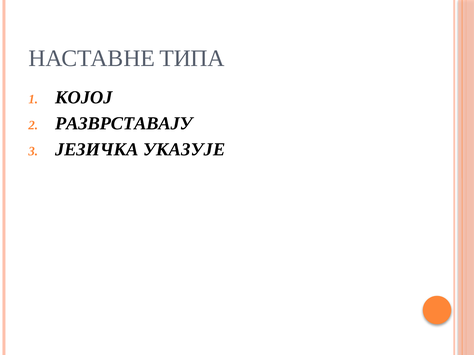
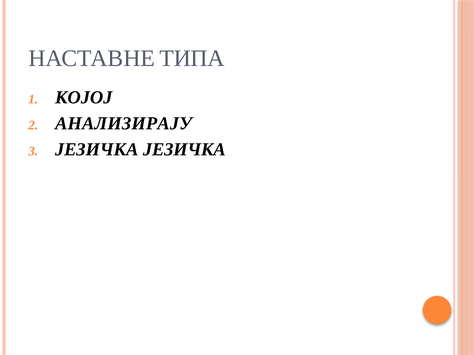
РАЗВРСТАВАЈУ: РАЗВРСТАВАЈУ -> АНАЛИЗИРАЈУ
ЈЕЗИЧКА УКАЗУЈЕ: УКАЗУЈЕ -> ЈЕЗИЧКА
